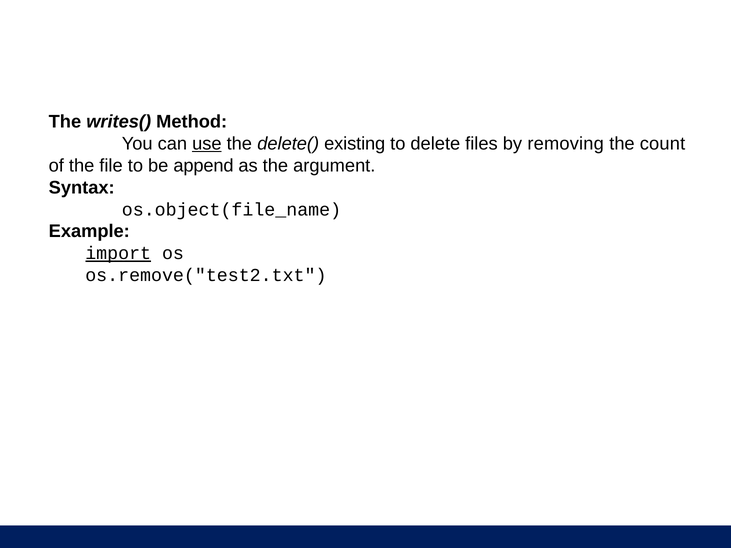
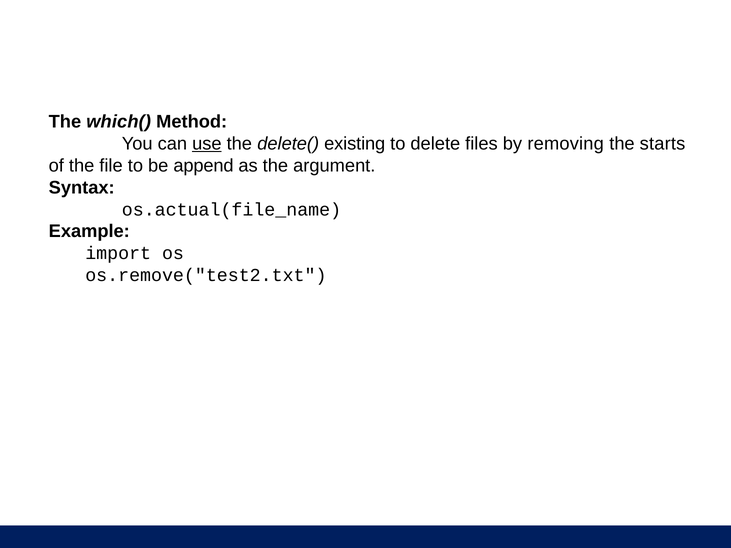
writes(: writes( -> which(
count: count -> starts
os.object(file_name: os.object(file_name -> os.actual(file_name
import underline: present -> none
